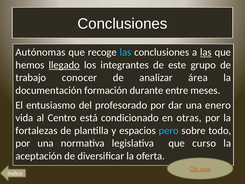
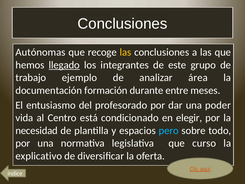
las at (125, 52) colour: light blue -> yellow
las at (206, 52) underline: present -> none
conocer: conocer -> ejemplo
enero: enero -> poder
otras: otras -> elegir
fortalezas: fortalezas -> necesidad
aceptación: aceptación -> explicativo
